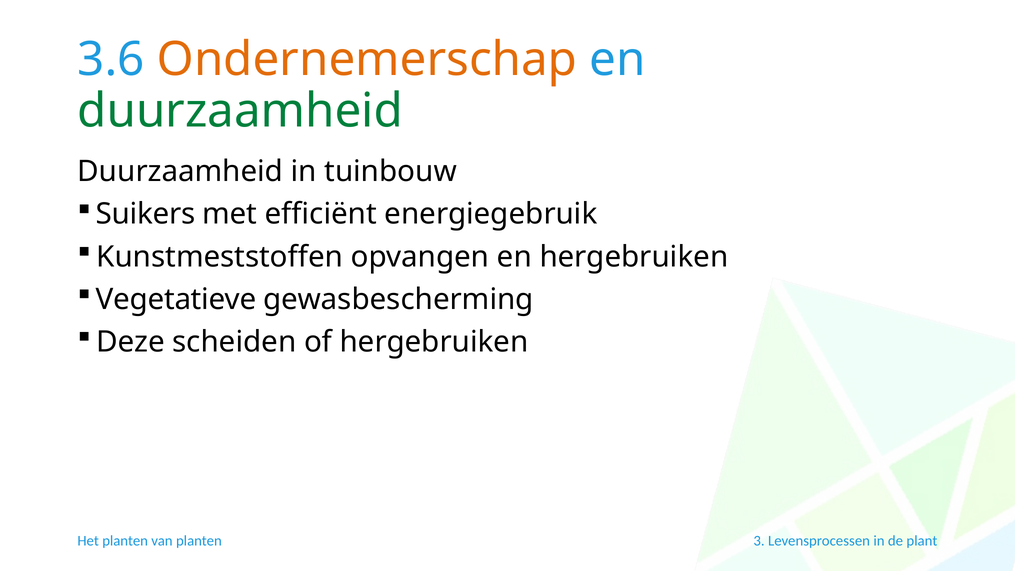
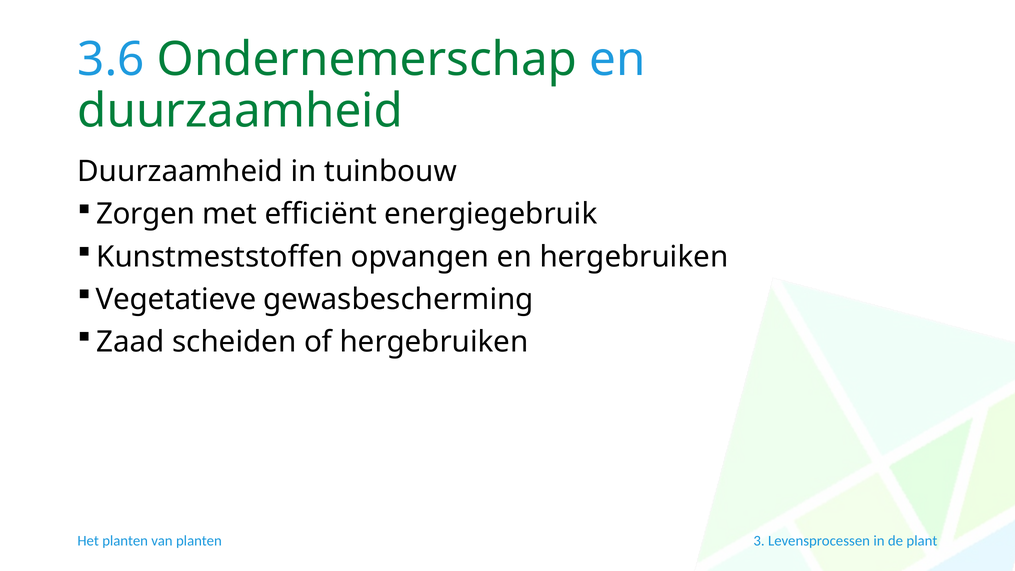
Ondernemerschap colour: orange -> green
Suikers: Suikers -> Zorgen
Deze: Deze -> Zaad
